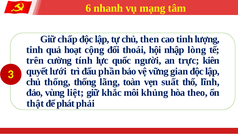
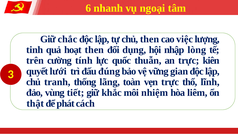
mạng: mạng -> ngoại
chấp: chấp -> chắc
cao tinh: tinh -> việc
hoạt cộng: cộng -> then
thoái: thoái -> dụng
người: người -> thuẫn
phần: phần -> đúng
chủ thống: thống -> tranh
vẹn suất: suất -> trực
liệt: liệt -> tiết
khủng: khủng -> nhiệm
theo: theo -> liêm
phải: phải -> cách
